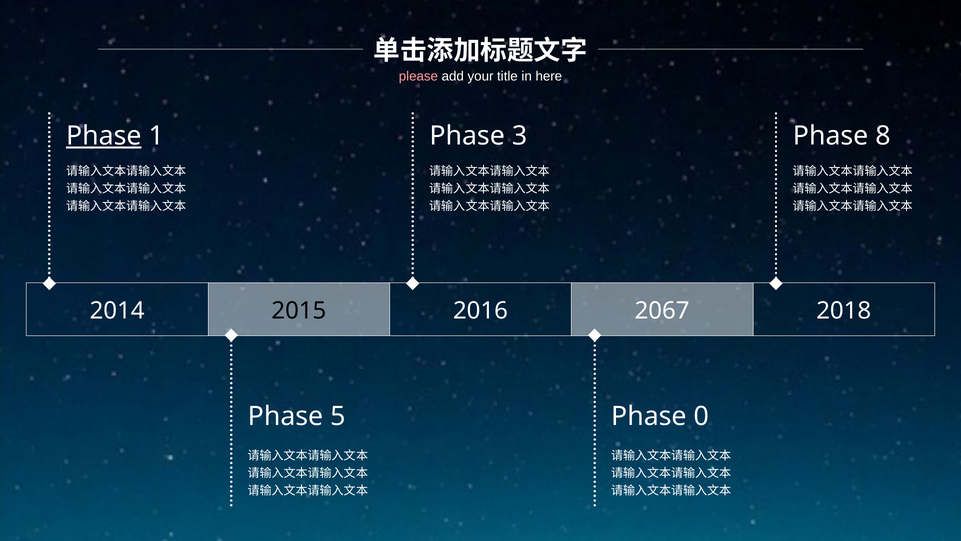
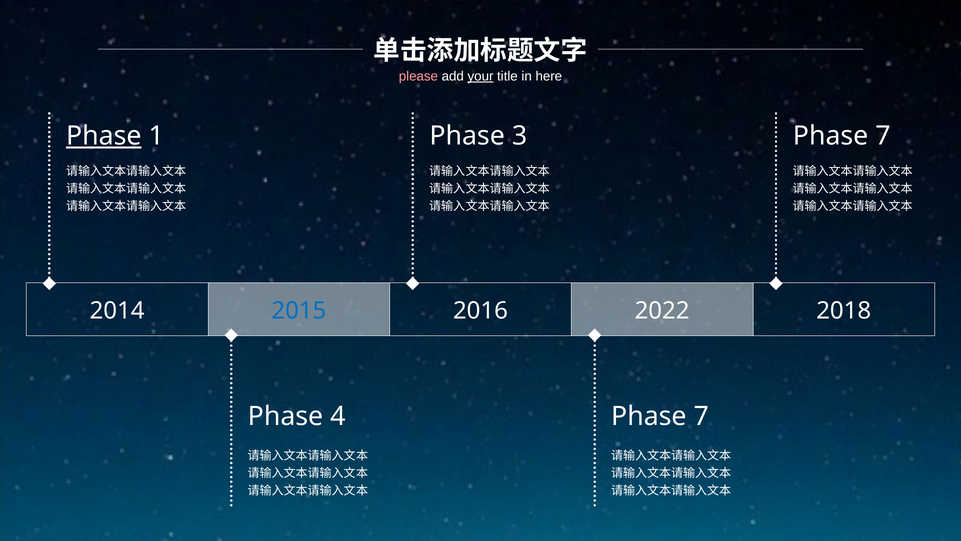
your underline: none -> present
8 at (883, 136): 8 -> 7
2015 colour: black -> blue
2067: 2067 -> 2022
5: 5 -> 4
0 at (701, 416): 0 -> 7
